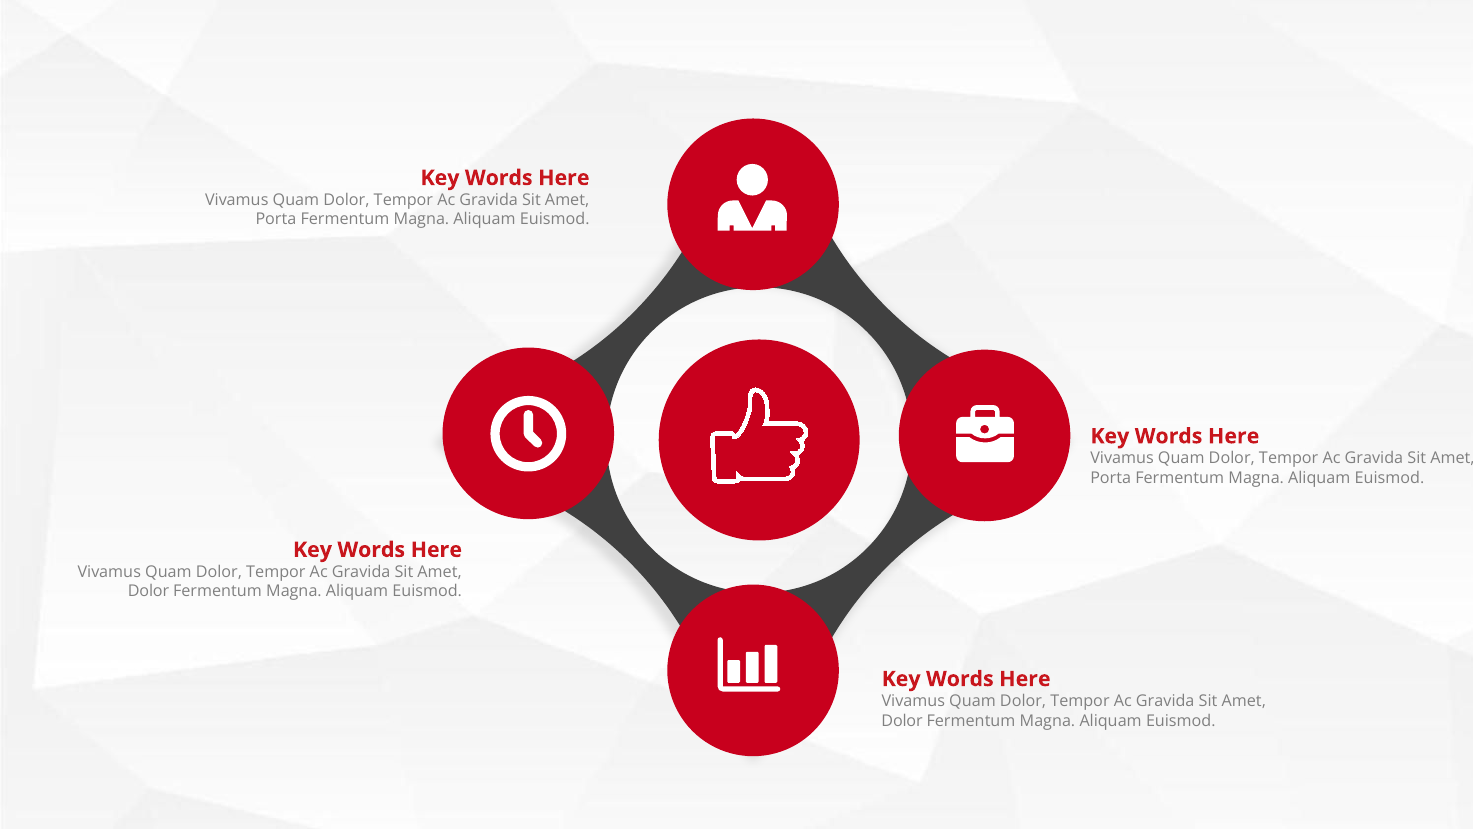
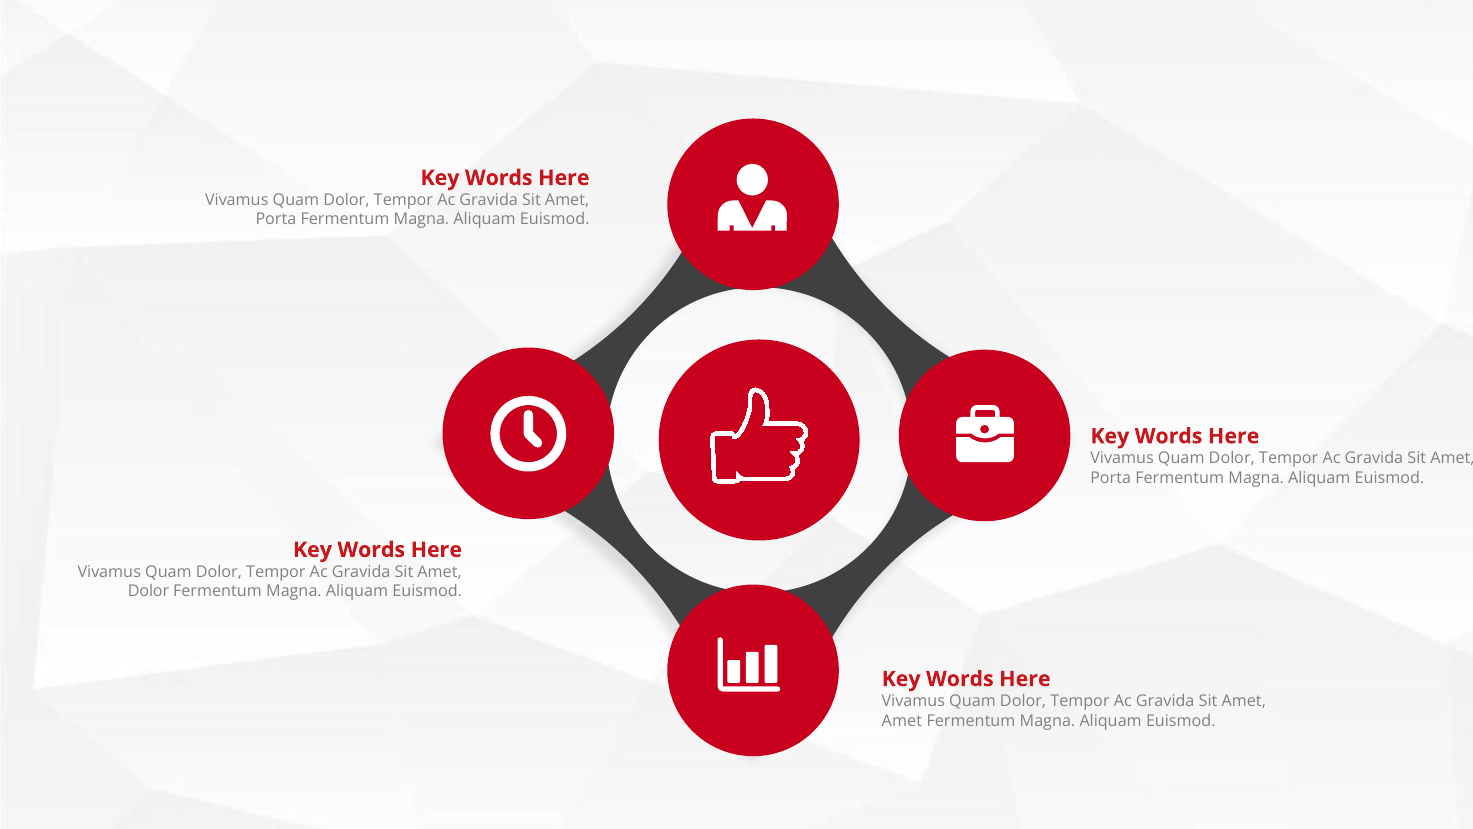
Dolor at (902, 720): Dolor -> Amet
